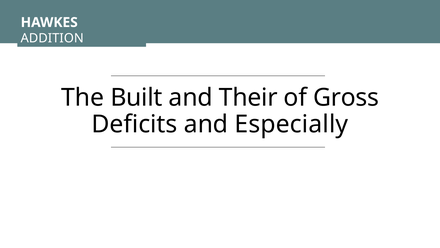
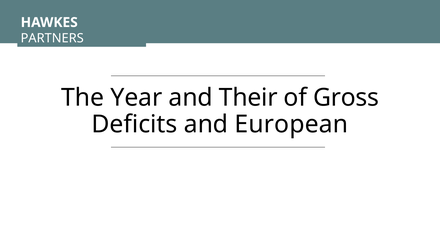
ADDITION: ADDITION -> PARTNERS
Built: Built -> Year
Especially: Especially -> European
